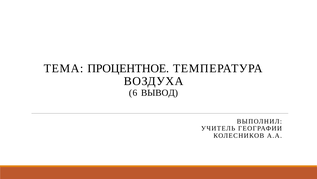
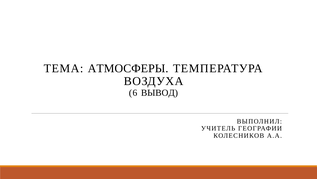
ПРОЦЕНТНОЕ: ПРОЦЕНТНОЕ -> АТМОСФЕРЫ
